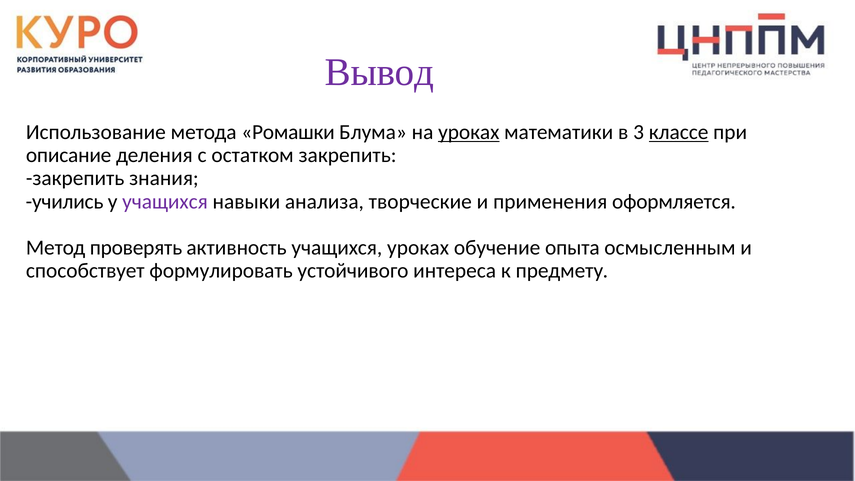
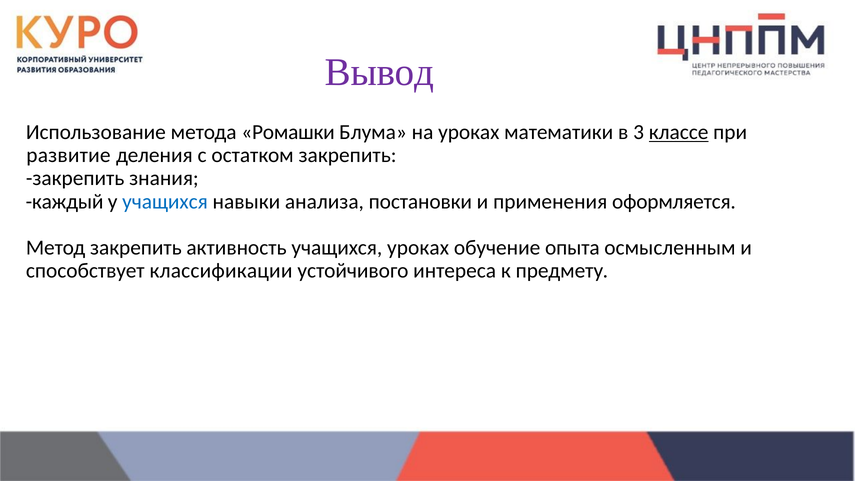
уроках at (469, 132) underline: present -> none
описание: описание -> развитие
учились: учились -> каждый
учащихся at (165, 201) colour: purple -> blue
творческие: творческие -> постановки
Метод проверять: проверять -> закрепить
формулировать: формулировать -> классификации
